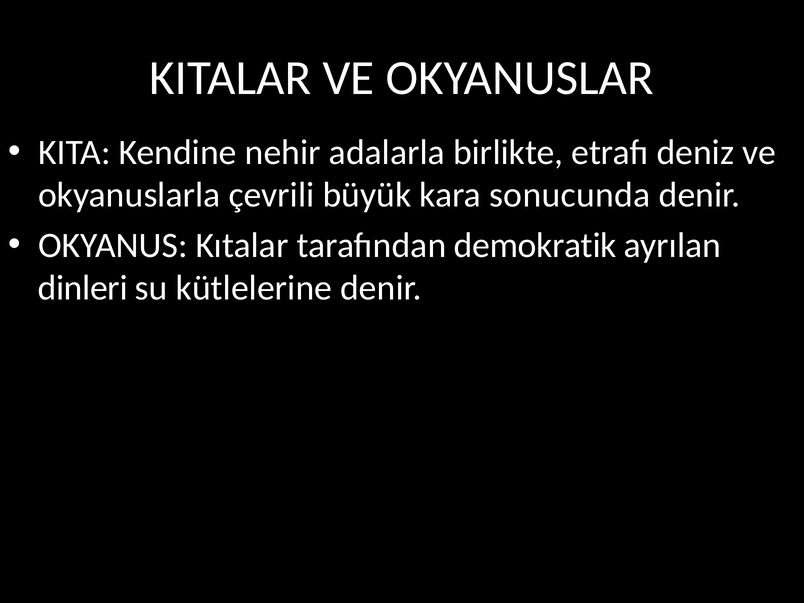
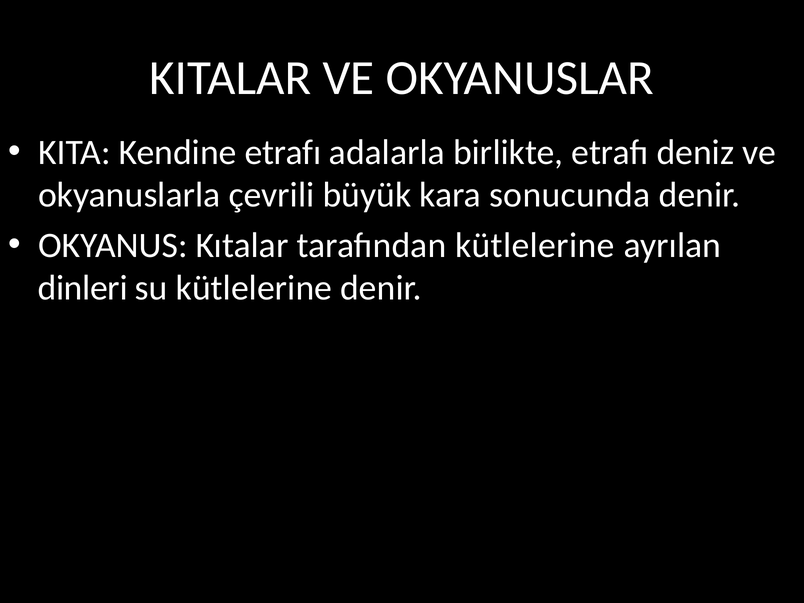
Kendine nehir: nehir -> etrafı
tarafından demokratik: demokratik -> kütlelerine
